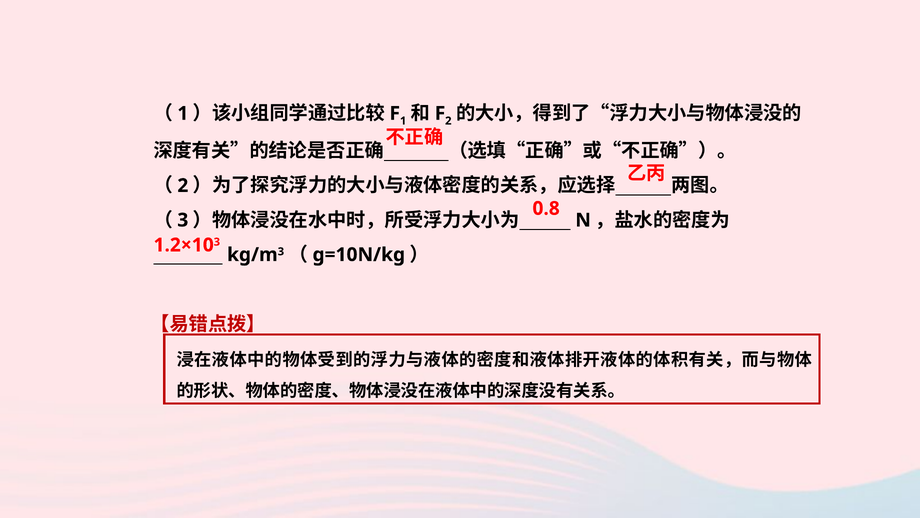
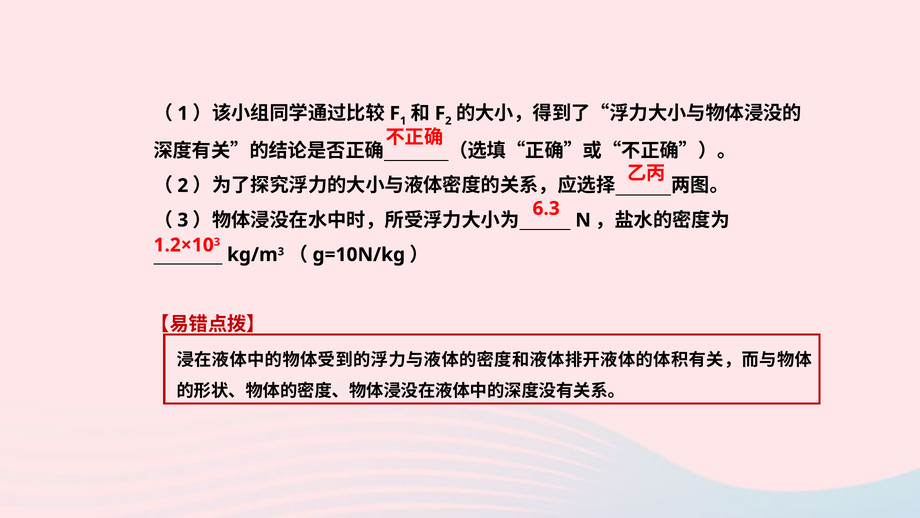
0.8: 0.8 -> 6.3
